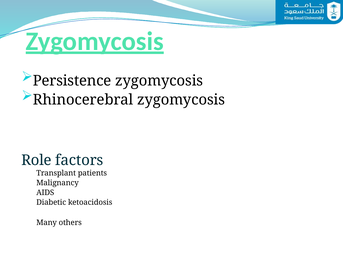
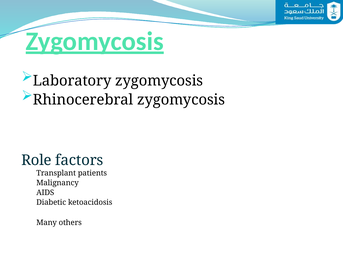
Persistence: Persistence -> Laboratory
